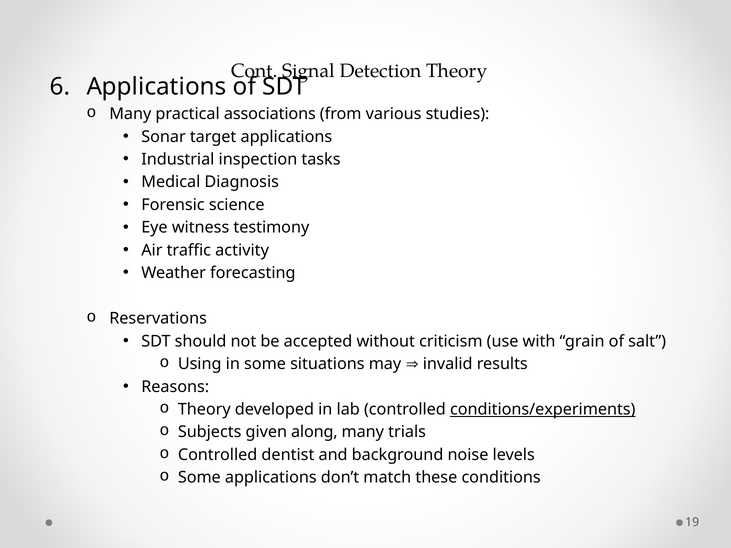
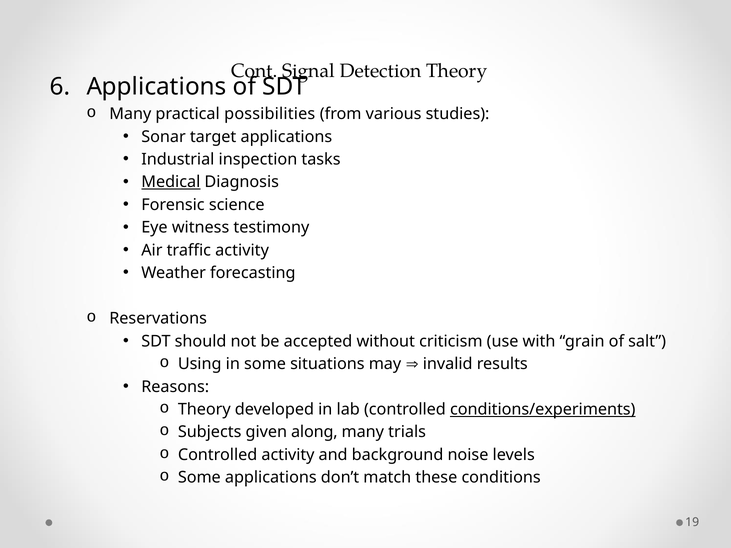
associations: associations -> possibilities
Medical underline: none -> present
Controlled dentist: dentist -> activity
